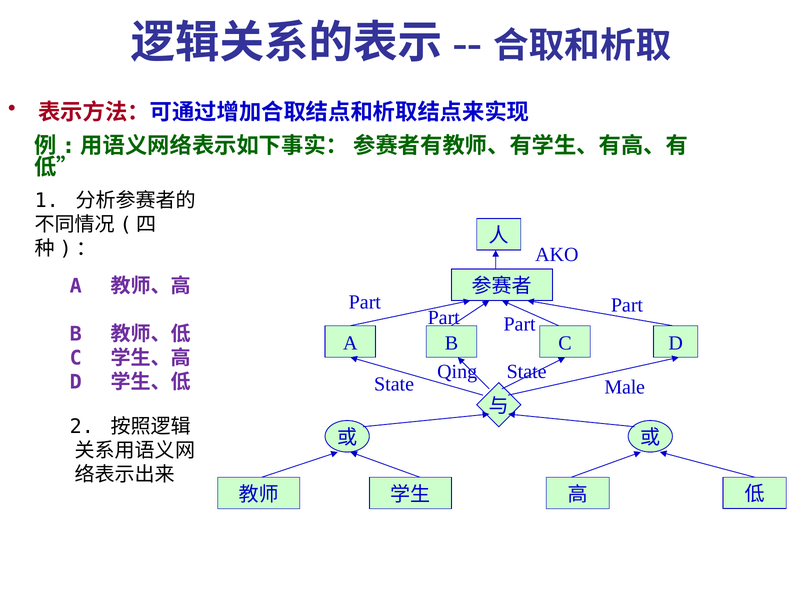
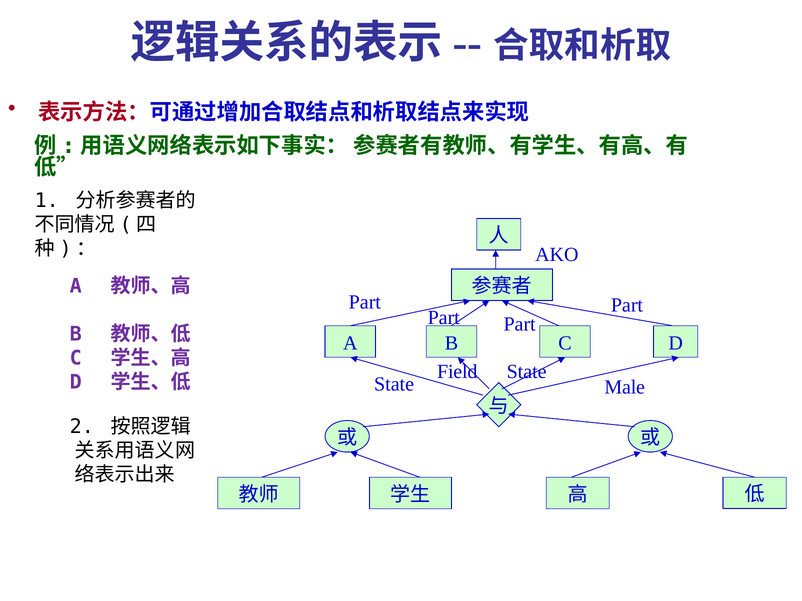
Qing: Qing -> Field
